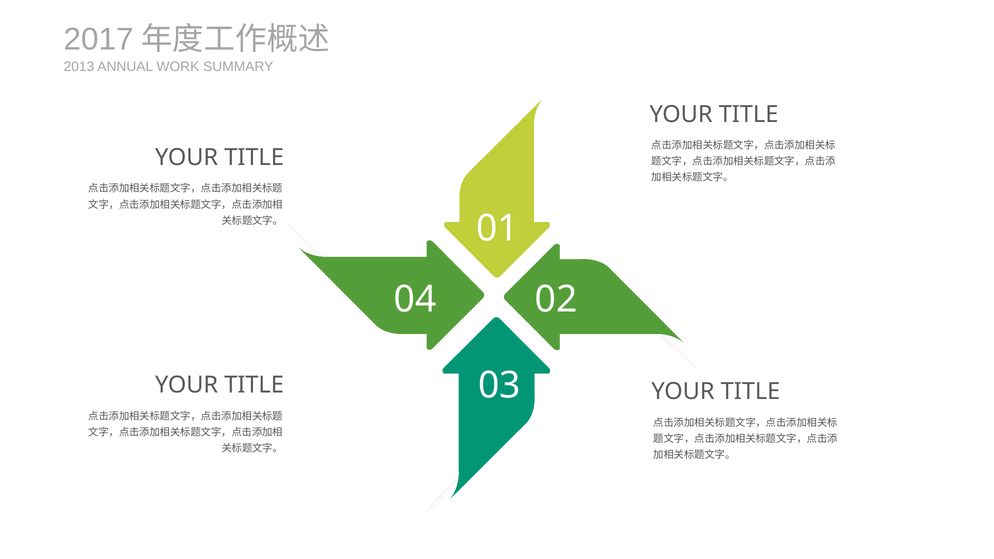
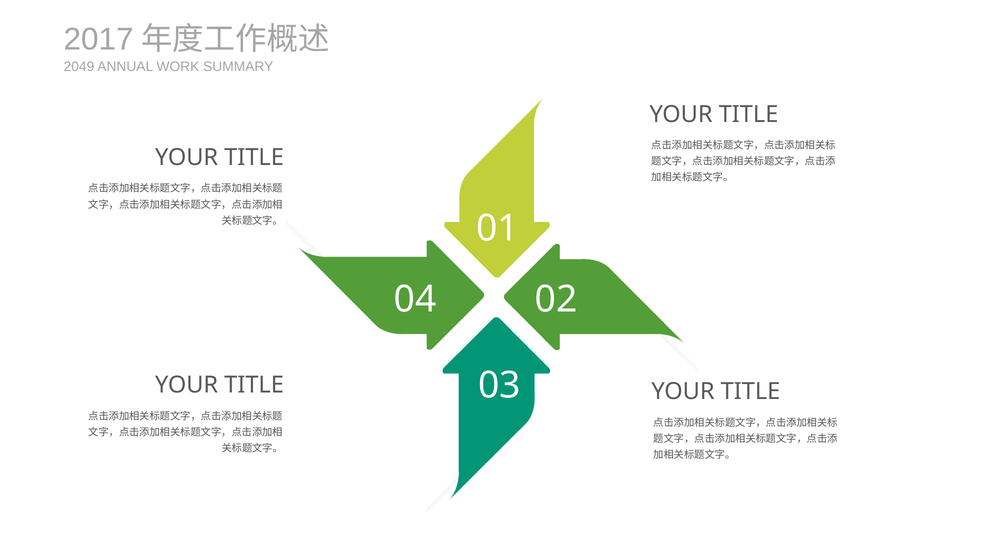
2013: 2013 -> 2049
